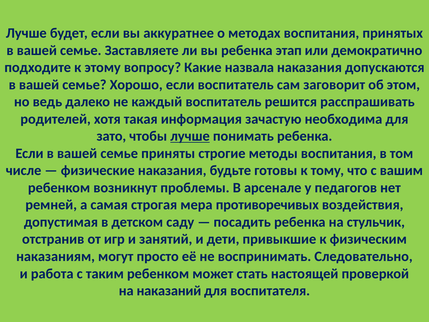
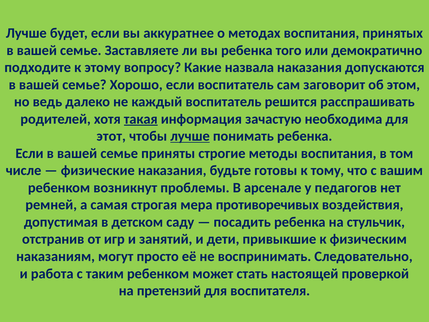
этап: этап -> того
такая underline: none -> present
зато: зато -> этот
наказаний: наказаний -> претензий
